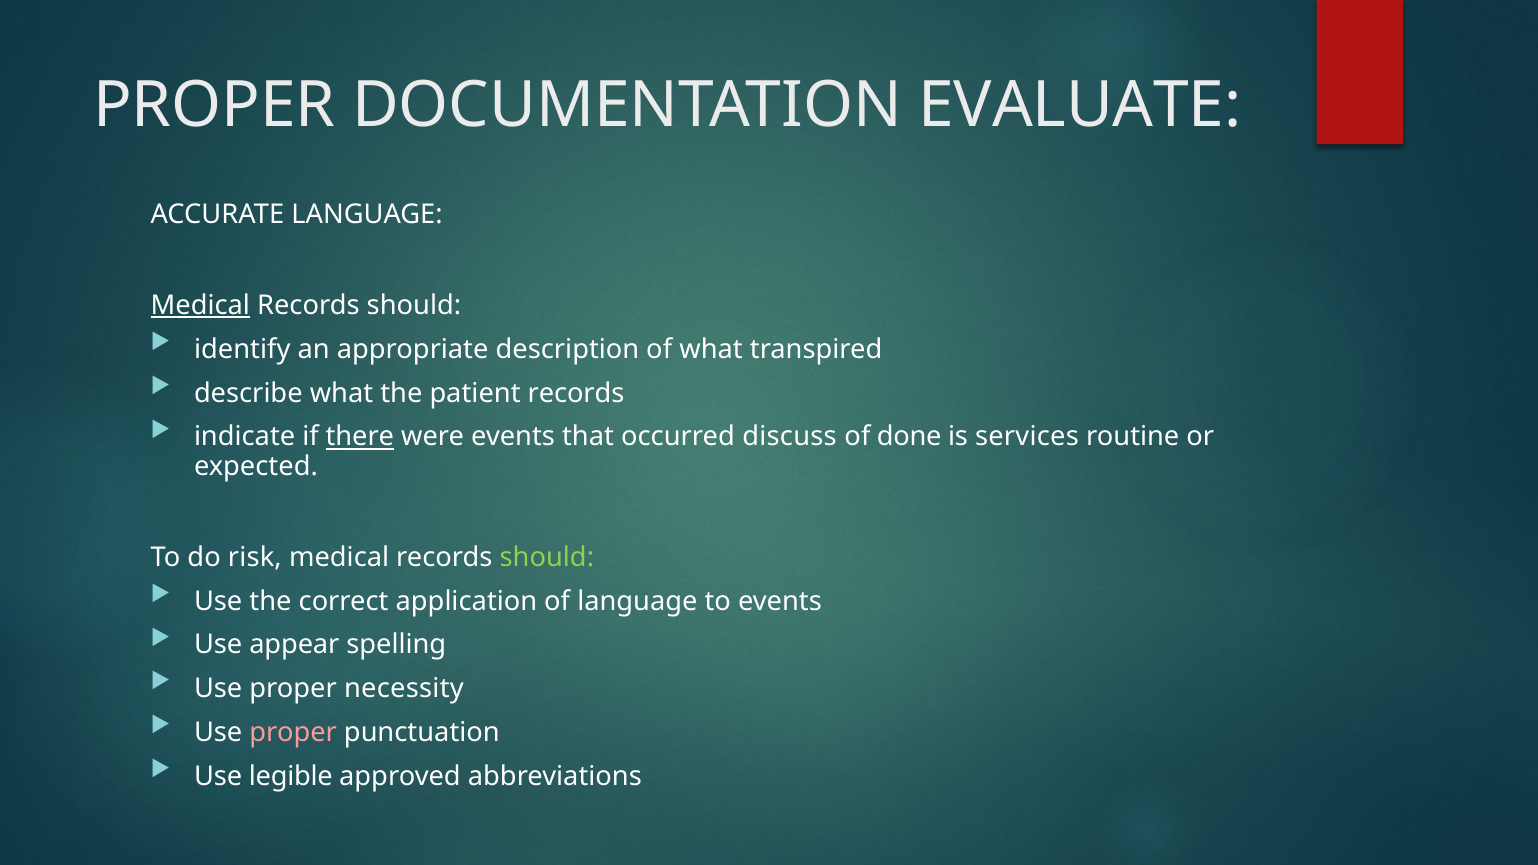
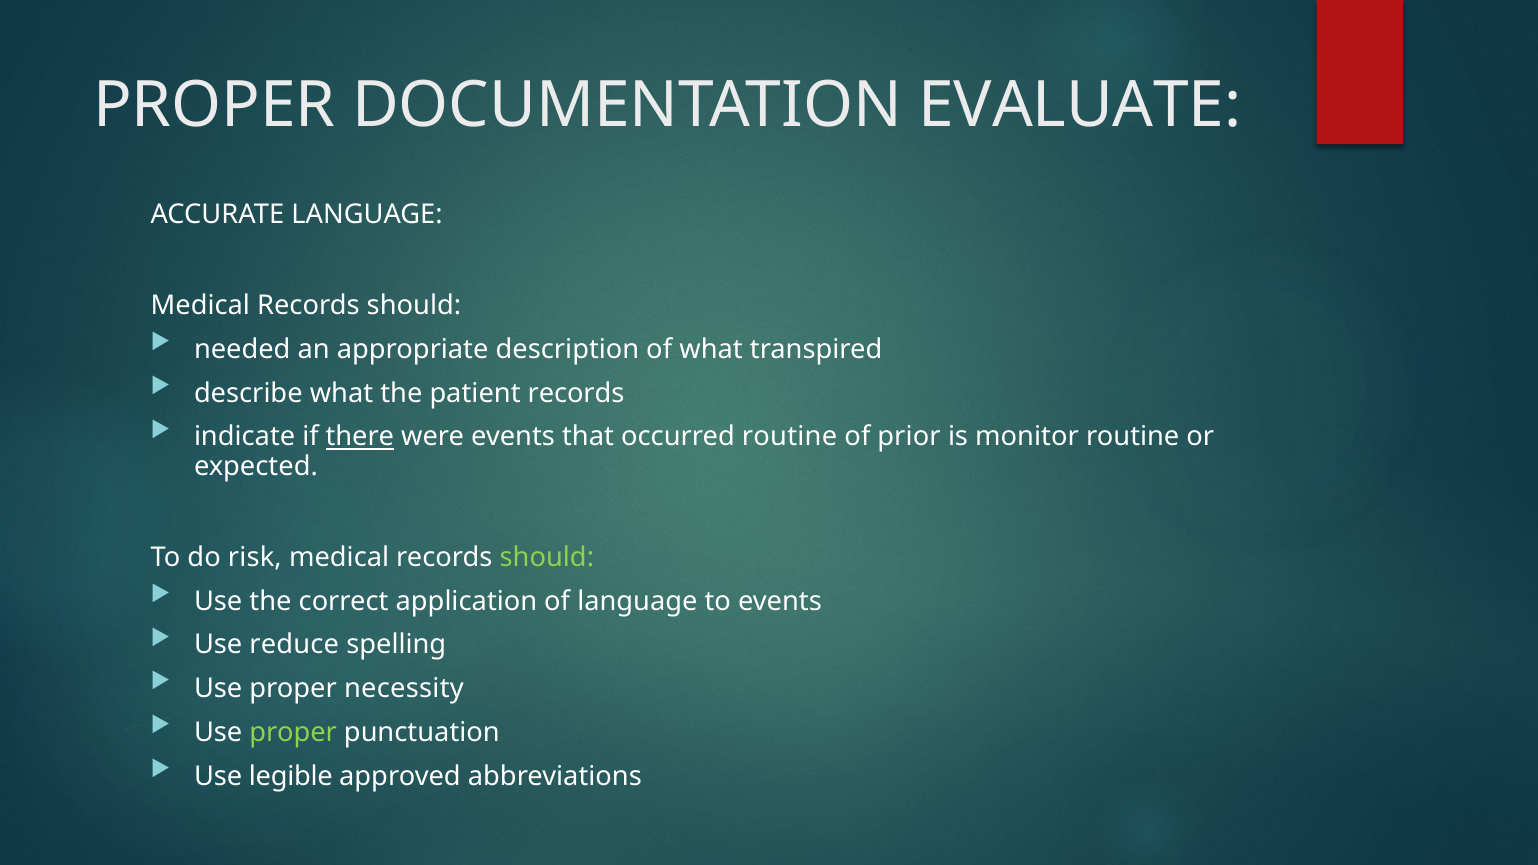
Medical at (200, 306) underline: present -> none
identify: identify -> needed
occurred discuss: discuss -> routine
done: done -> prior
services: services -> monitor
appear: appear -> reduce
proper at (293, 733) colour: pink -> light green
